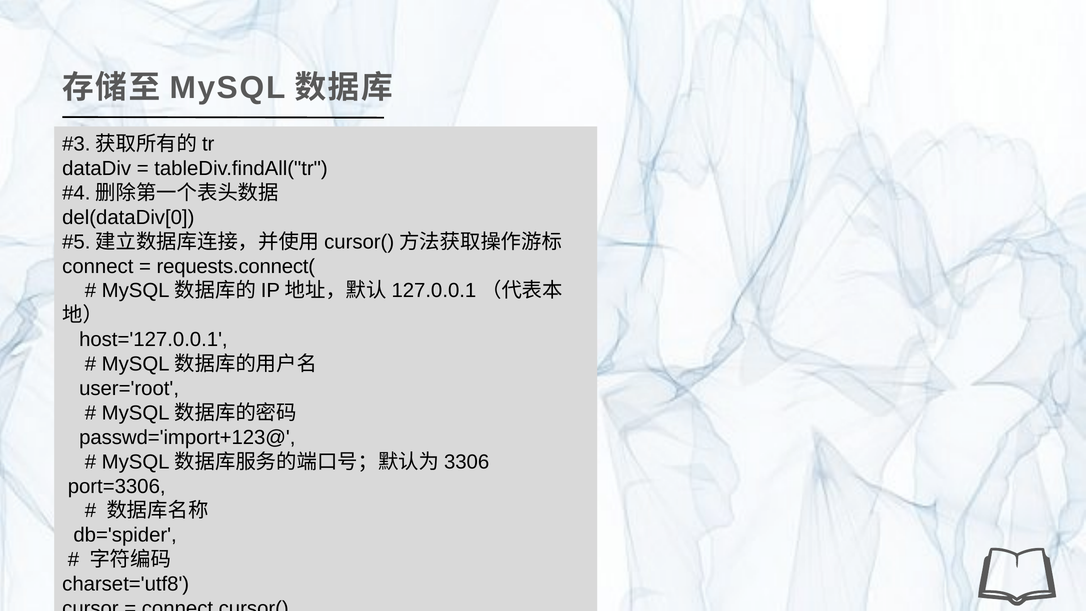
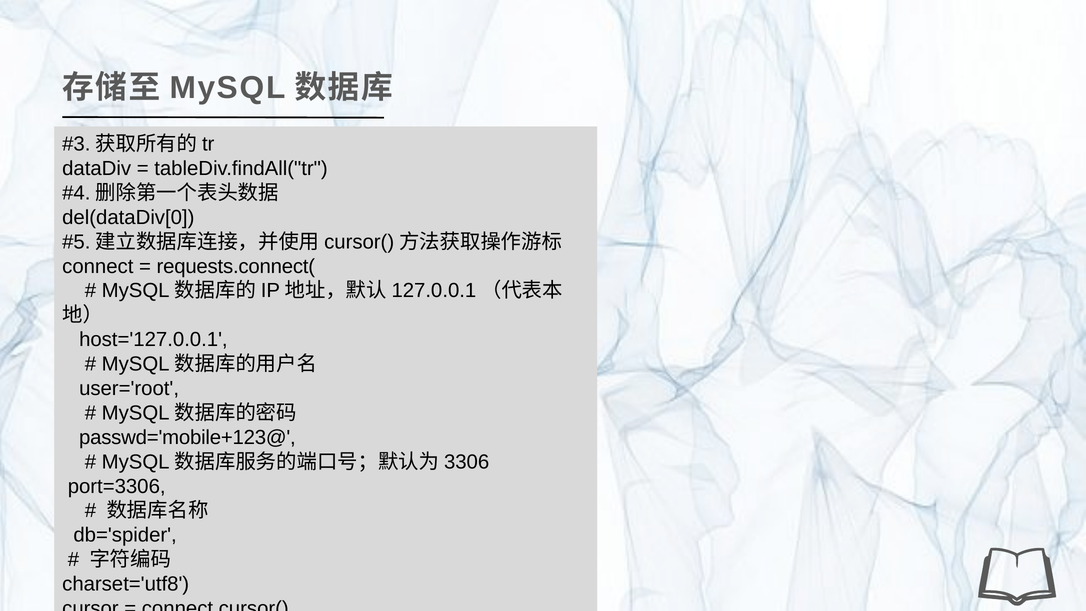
passwd='import+123@: passwd='import+123@ -> passwd='mobile+123@
